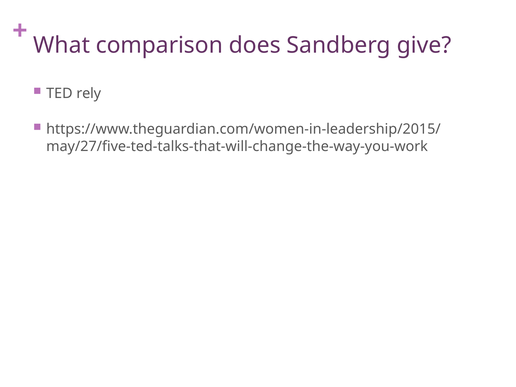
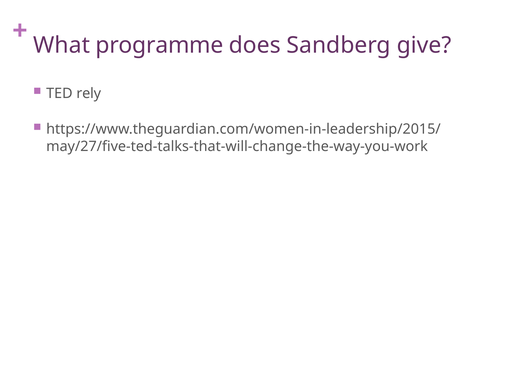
comparison: comparison -> programme
